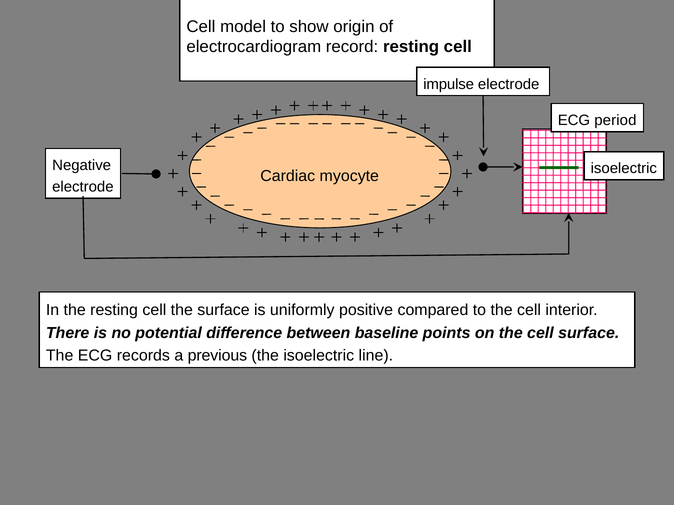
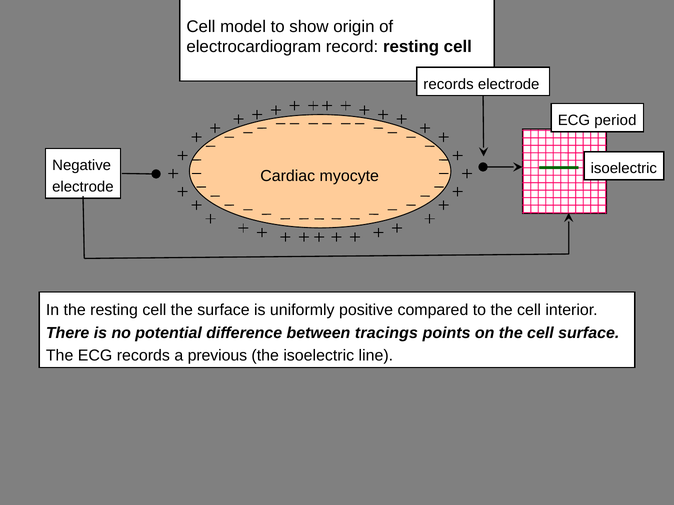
impulse at (449, 84): impulse -> records
baseline: baseline -> tracings
